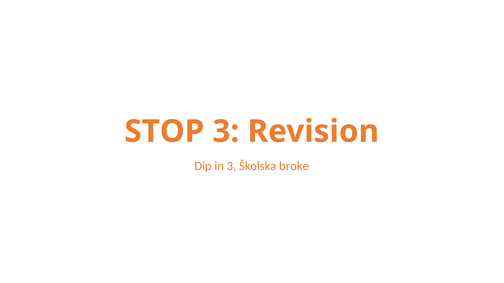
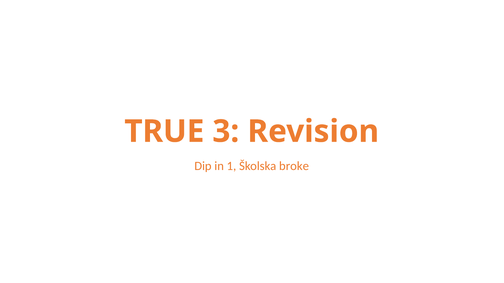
STOP: STOP -> TRUE
in 3: 3 -> 1
